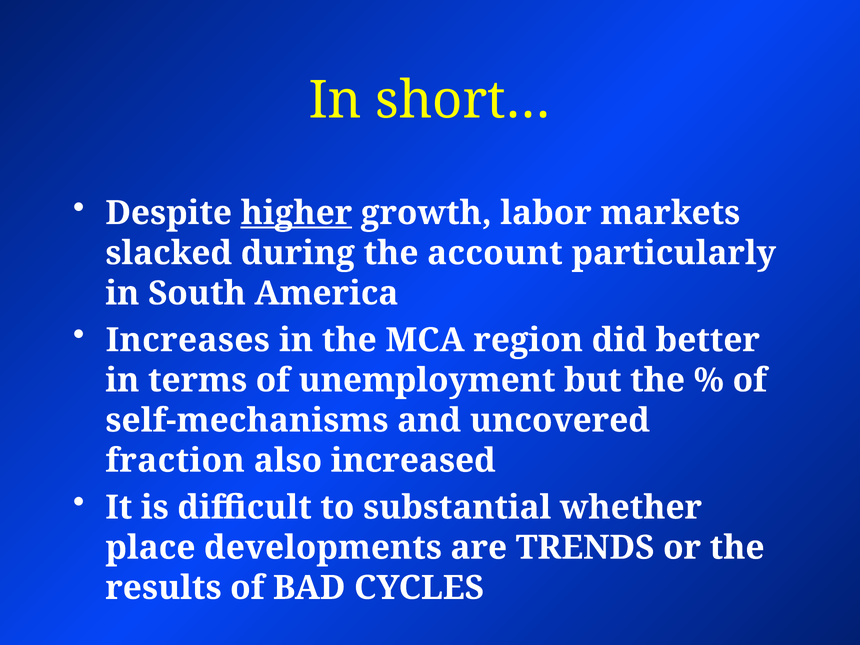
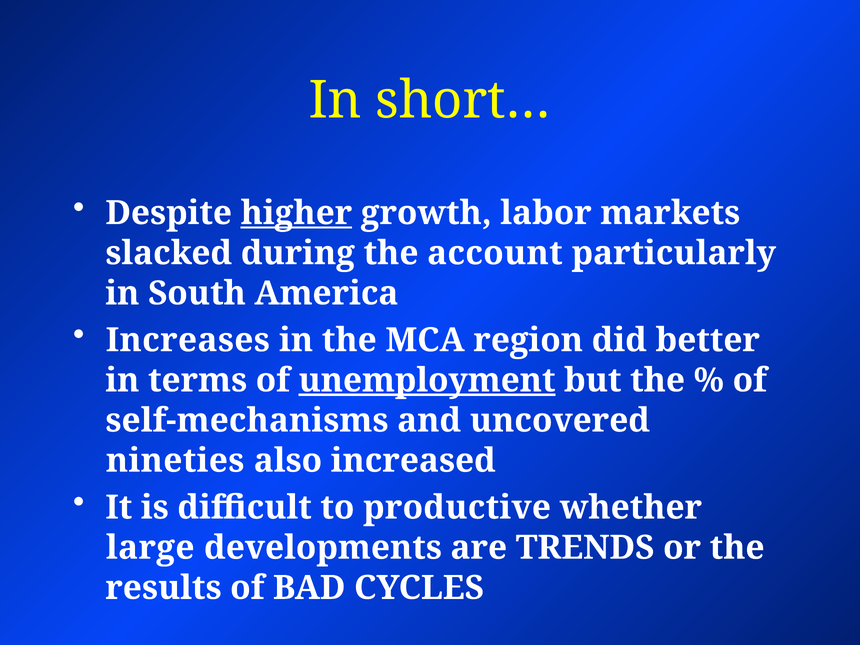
unemployment underline: none -> present
fraction: fraction -> nineties
substantial: substantial -> productive
place: place -> large
